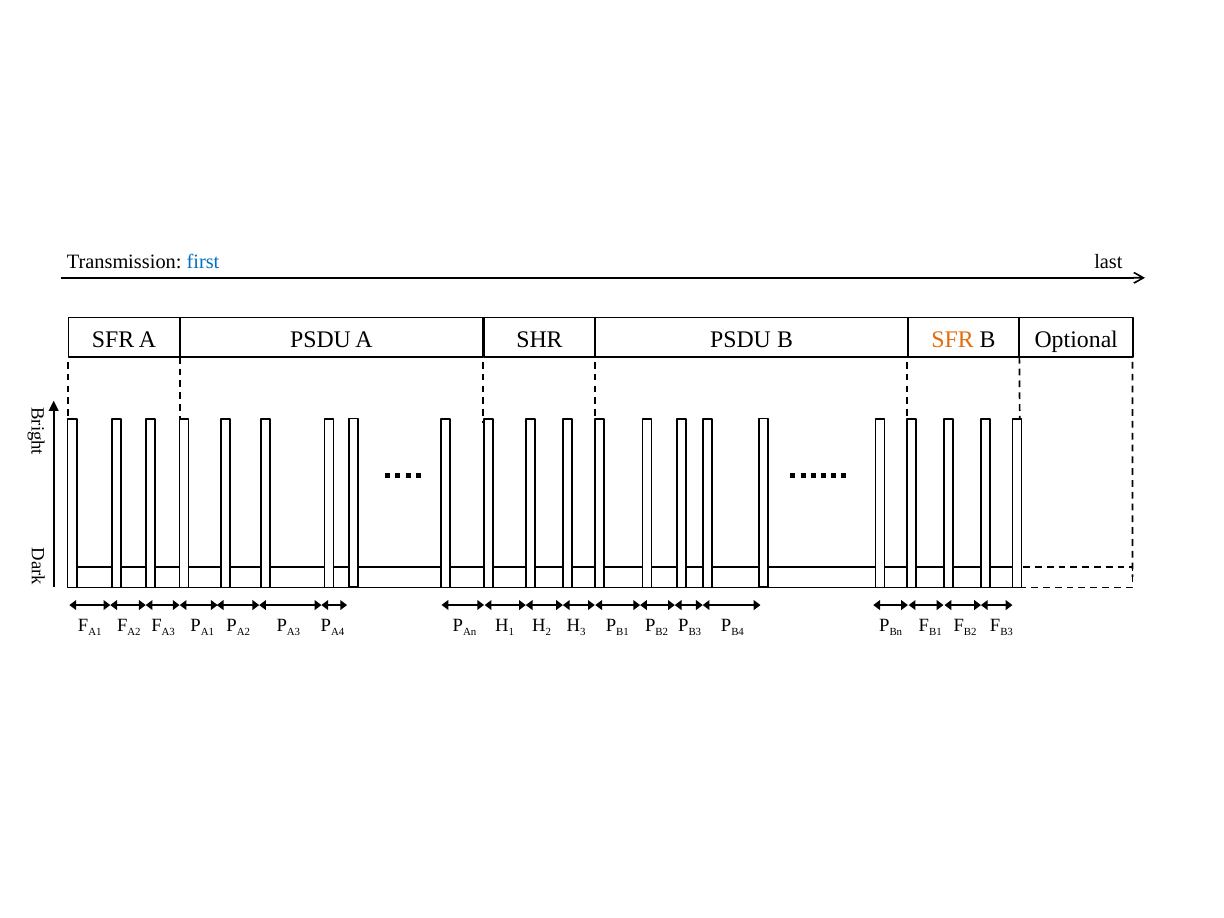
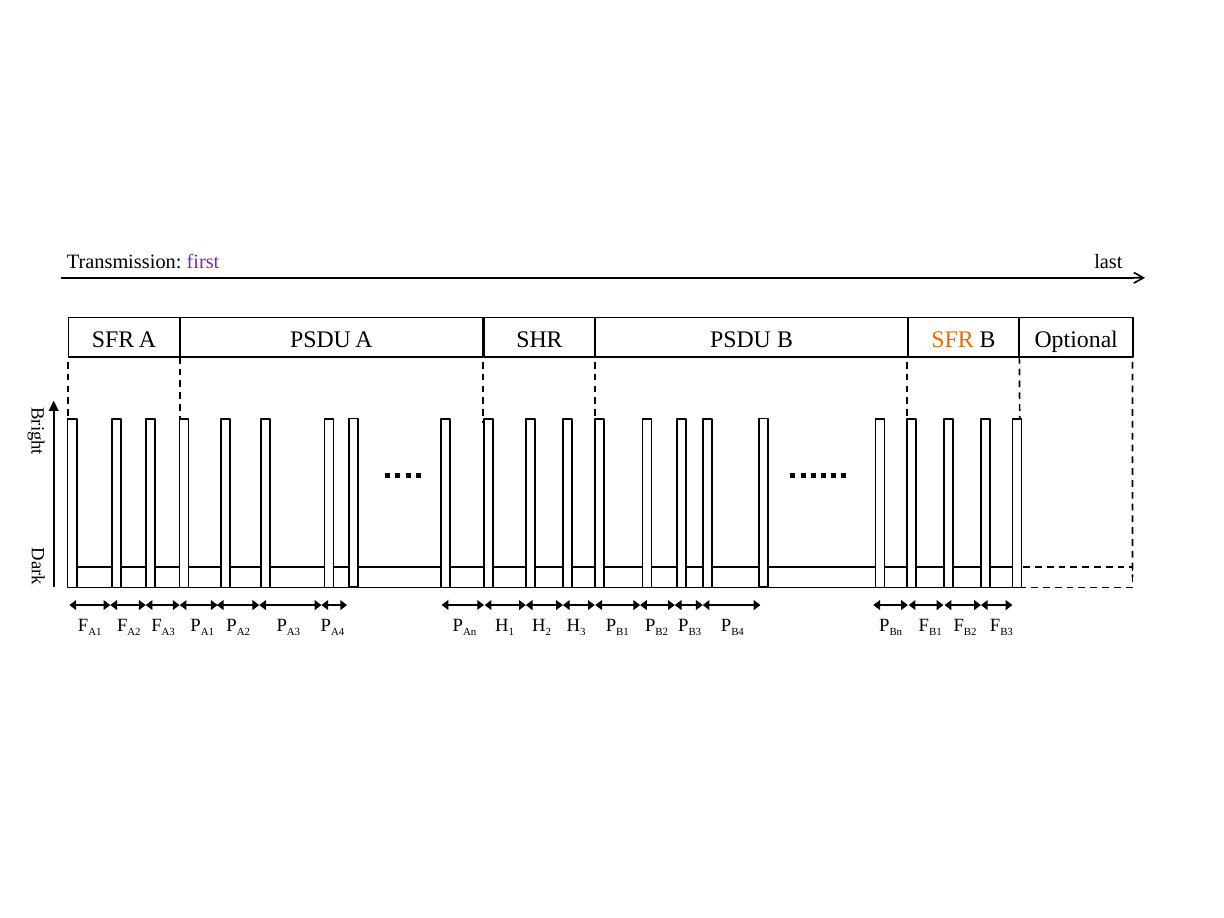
first colour: blue -> purple
